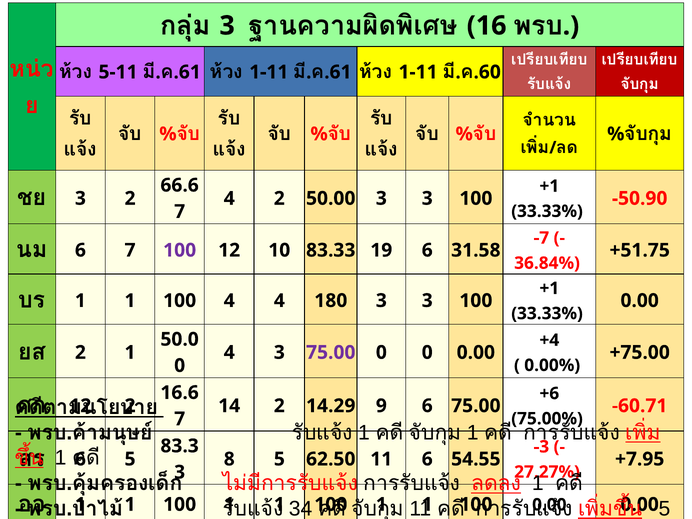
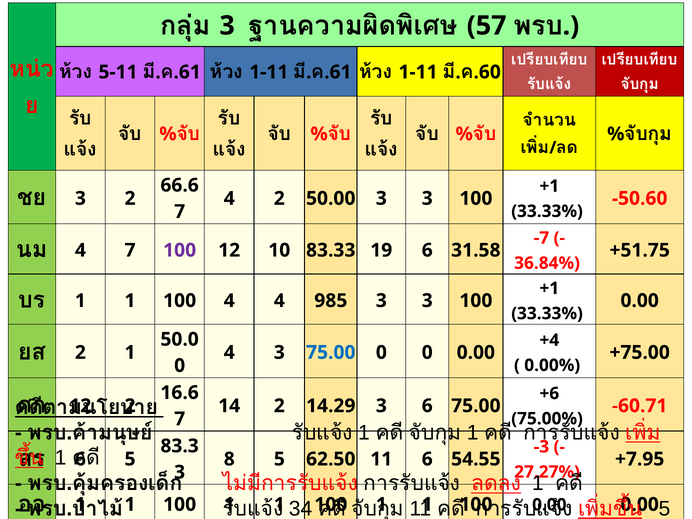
16: 16 -> 57
-50.90: -50.90 -> -50.60
6 at (80, 250): 6 -> 4
180: 180 -> 985
75.00 at (331, 352) colour: purple -> blue
14.29 9: 9 -> 3
